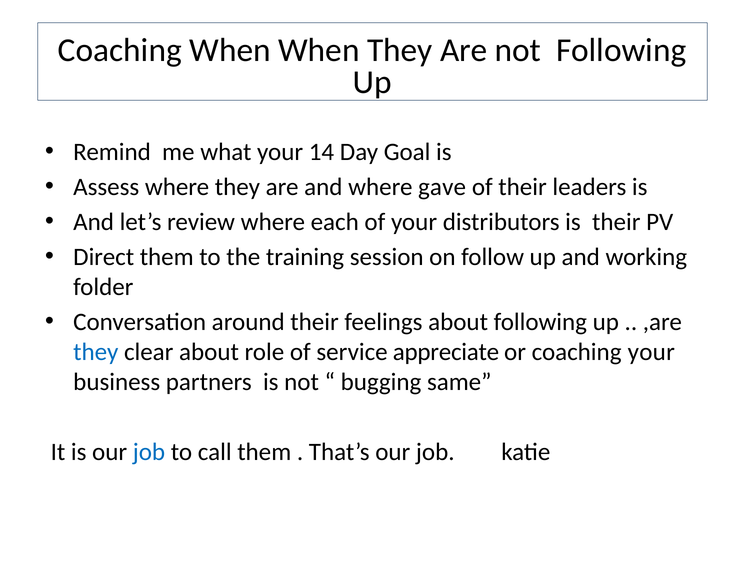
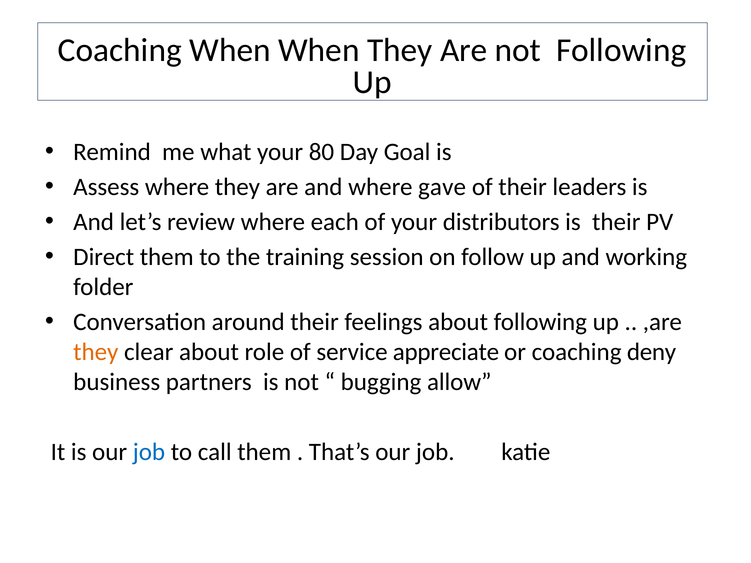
14: 14 -> 80
they at (96, 352) colour: blue -> orange
coaching your: your -> deny
same: same -> allow
